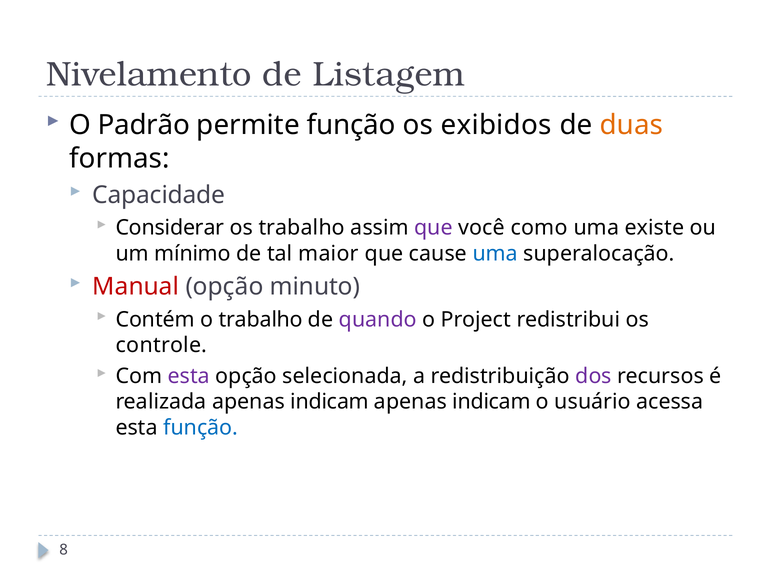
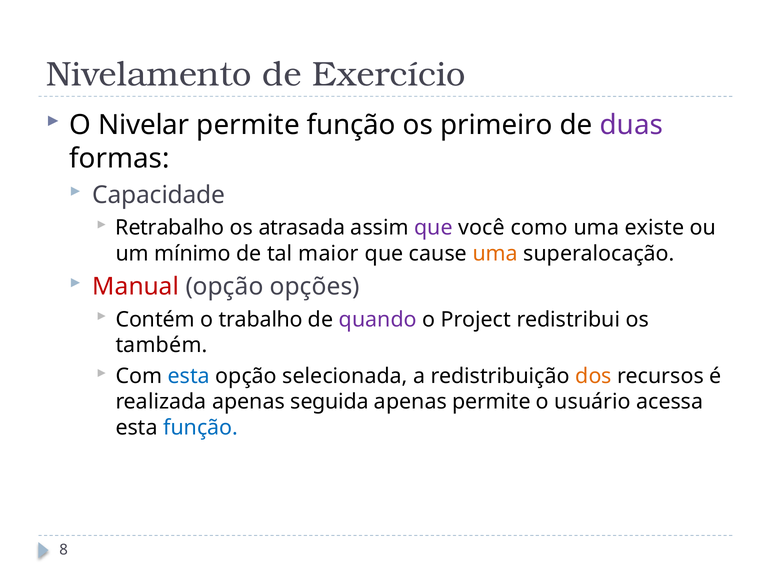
Listagem: Listagem -> Exercício
Padrão: Padrão -> Nivelar
exibidos: exibidos -> primeiro
duas colour: orange -> purple
Considerar: Considerar -> Retrabalho
os trabalho: trabalho -> atrasada
uma at (495, 254) colour: blue -> orange
minuto: minuto -> opções
controle: controle -> também
esta at (189, 376) colour: purple -> blue
dos colour: purple -> orange
realizada apenas indicam: indicam -> seguida
indicam at (491, 402): indicam -> permite
